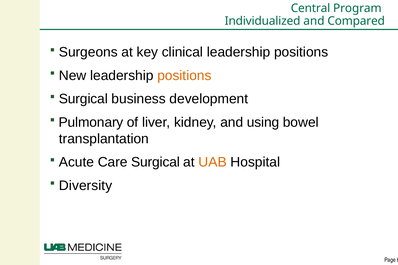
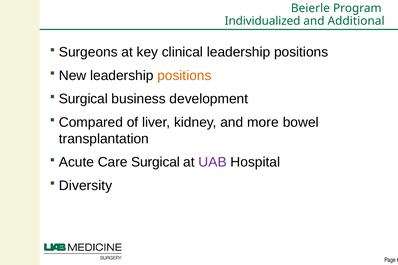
Central: Central -> Beierle
Compared: Compared -> Additional
Pulmonary: Pulmonary -> Compared
using: using -> more
UAB colour: orange -> purple
